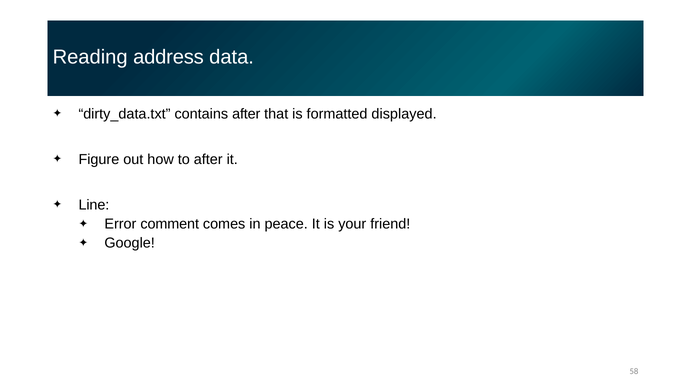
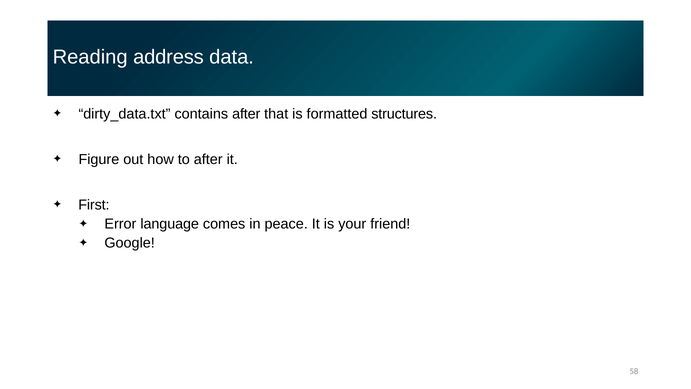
displayed: displayed -> structures
Line: Line -> First
comment: comment -> language
